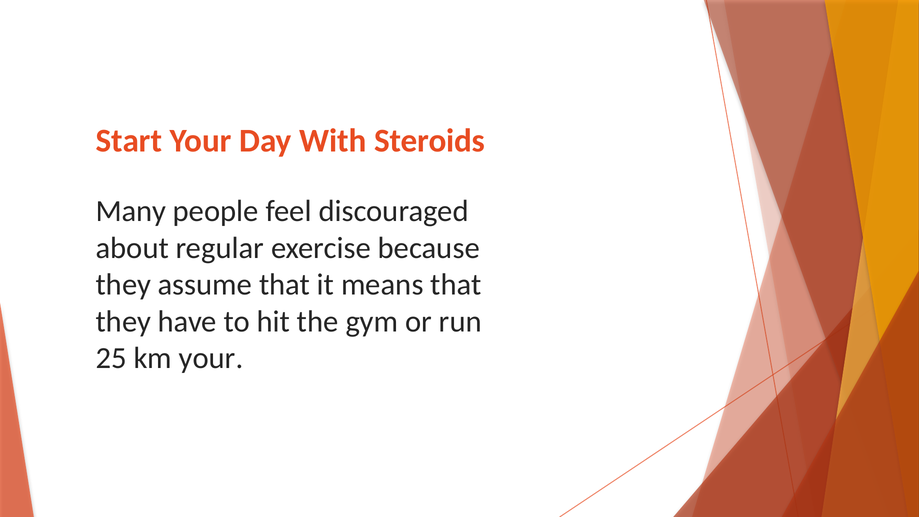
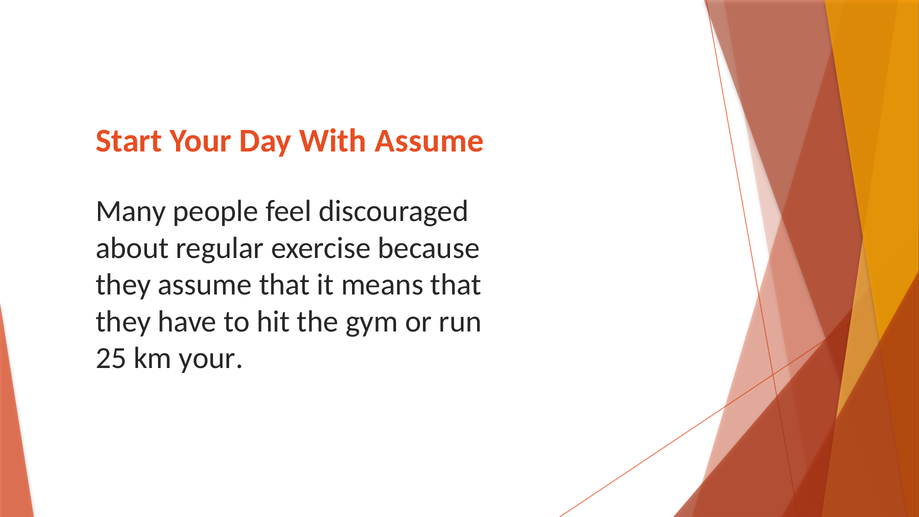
With Steroids: Steroids -> Assume
